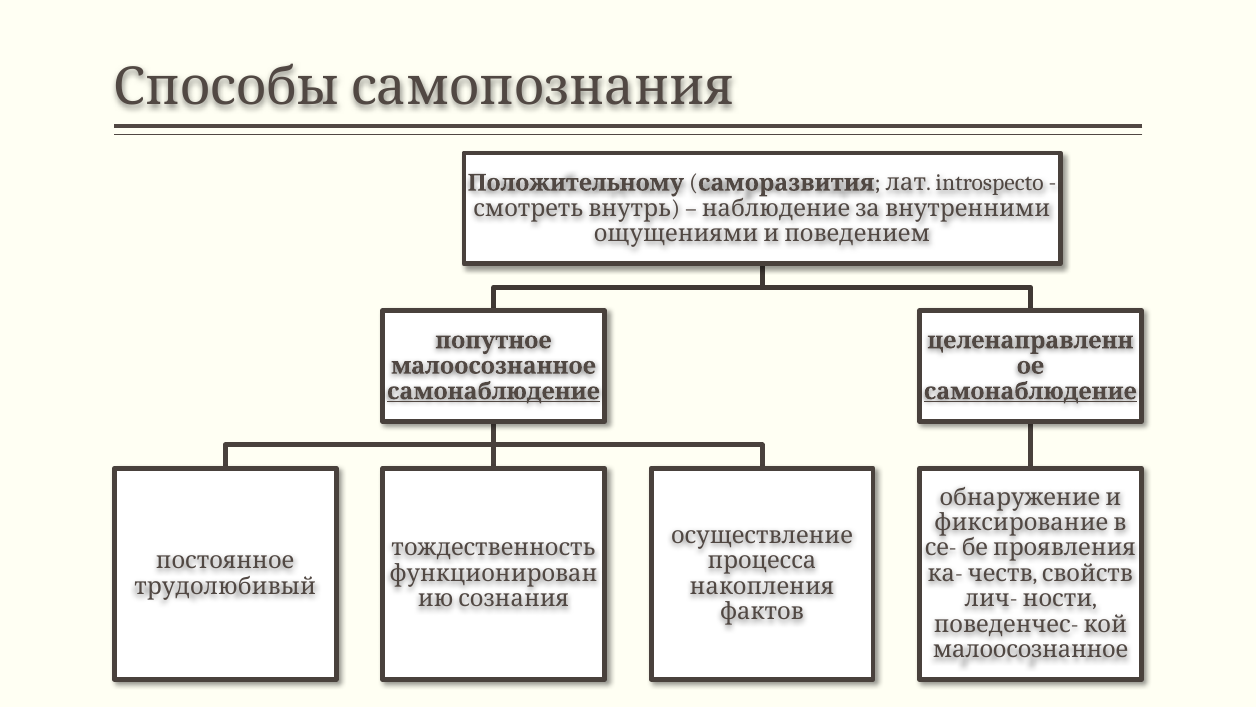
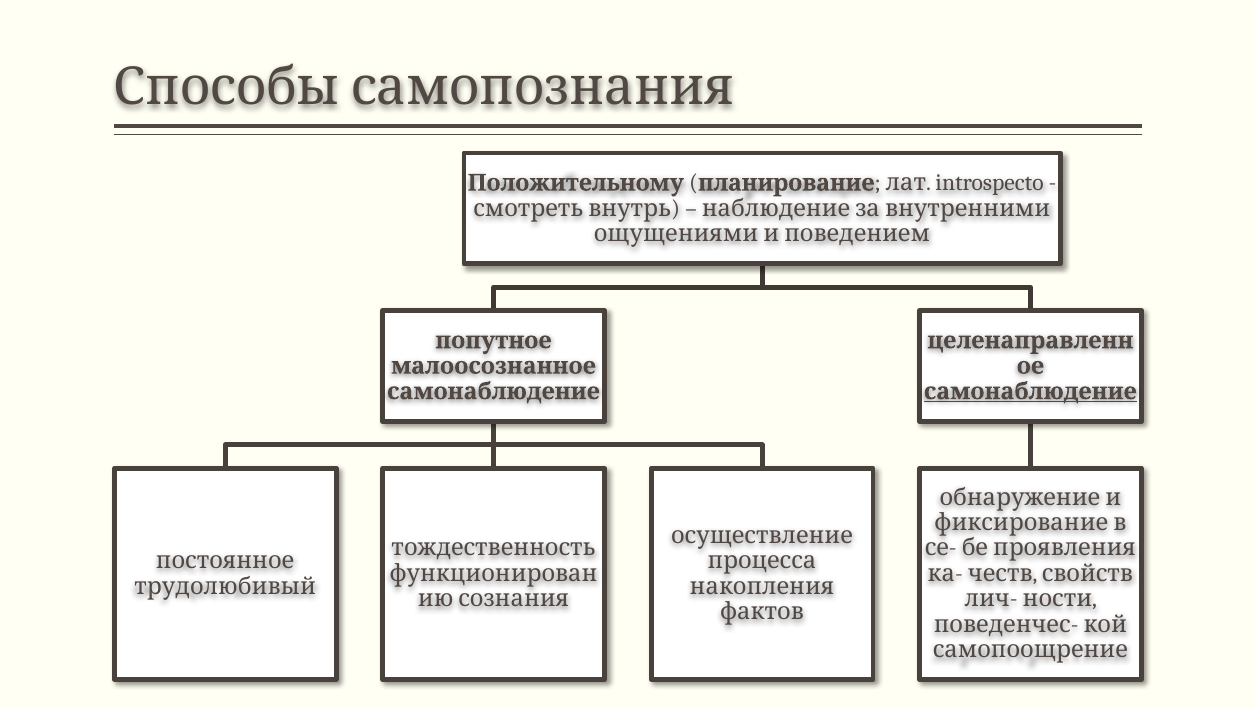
саморазвития: саморазвития -> планирование
самонаблюдение at (494, 391) underline: present -> none
малоосознанное at (1031, 650): малоосознанное -> самопоощрение
